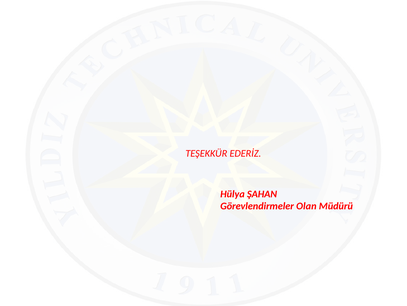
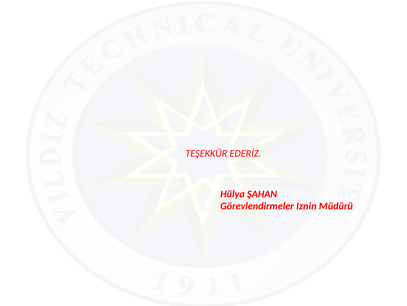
Olan: Olan -> Iznin
